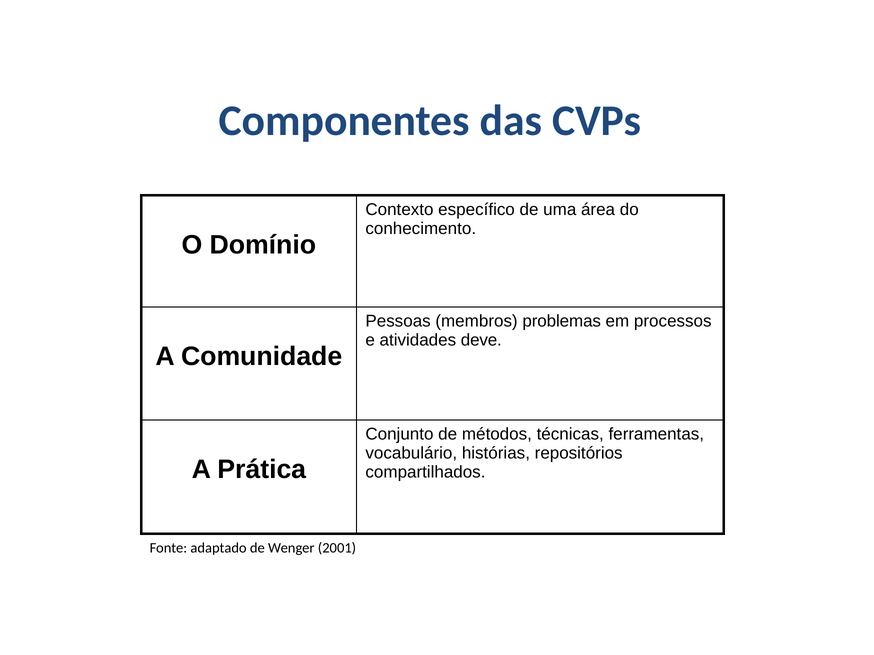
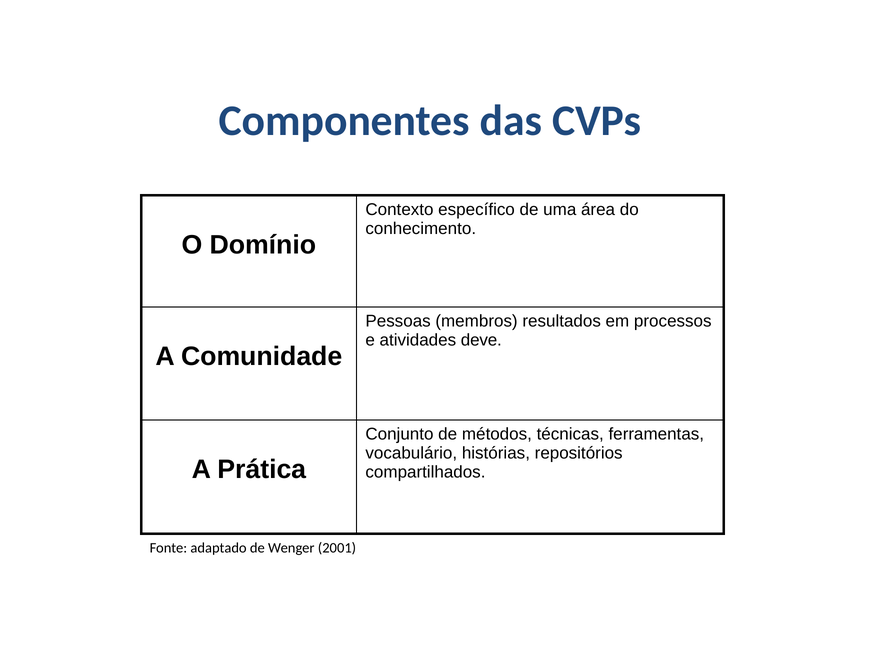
problemas: problemas -> resultados
